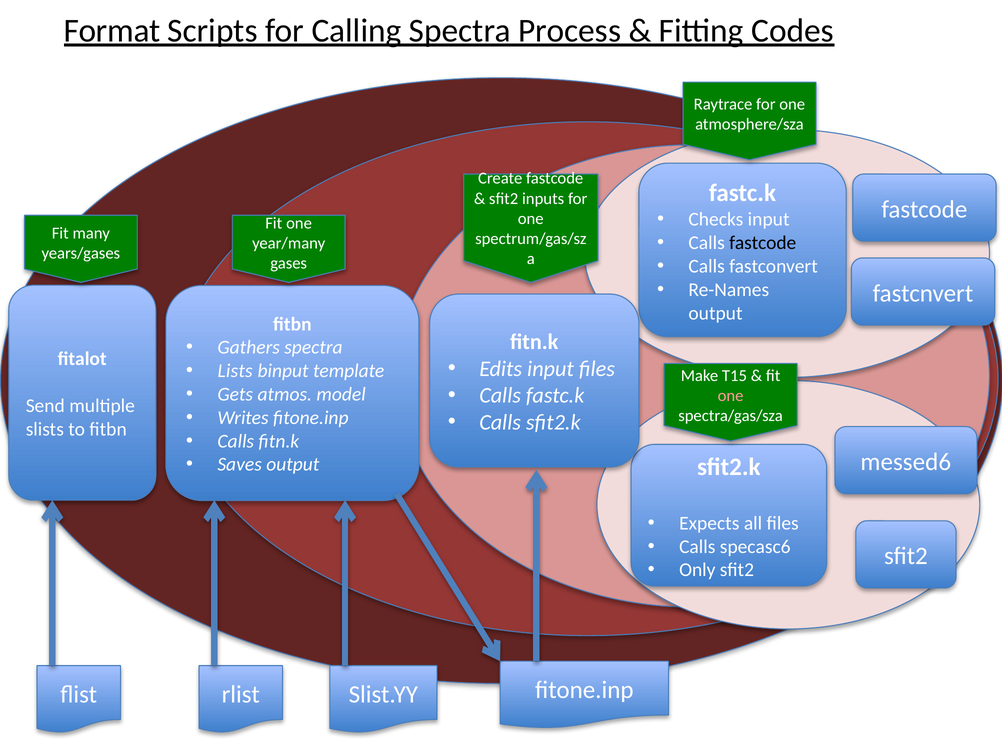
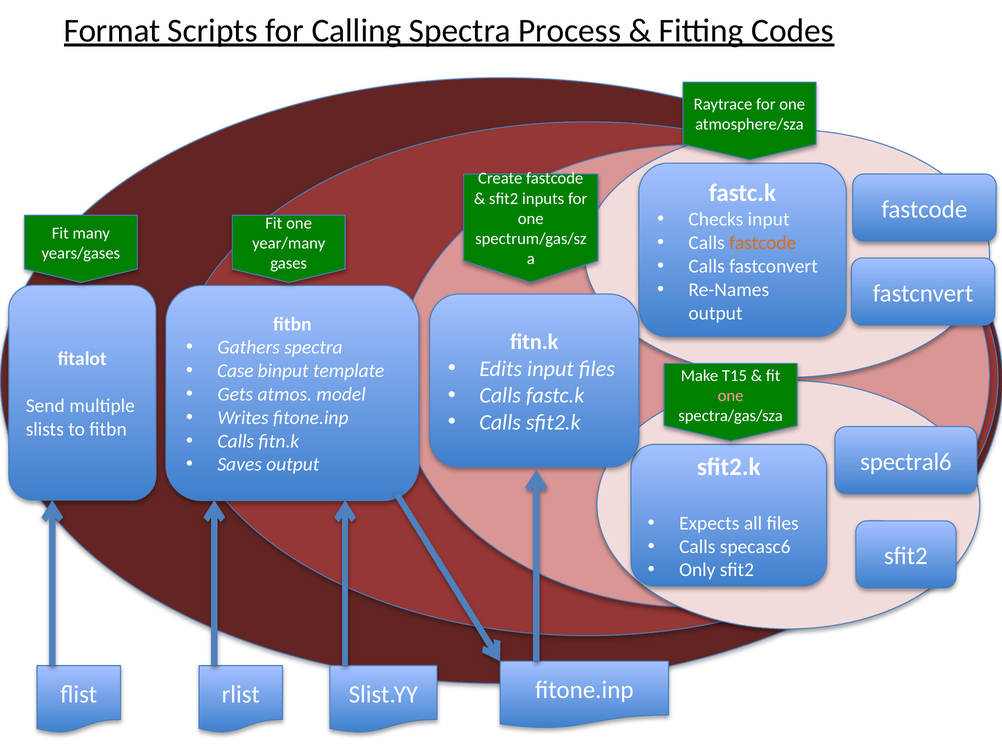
fastcode at (763, 243) colour: black -> orange
Lists: Lists -> Case
messed6: messed6 -> spectral6
